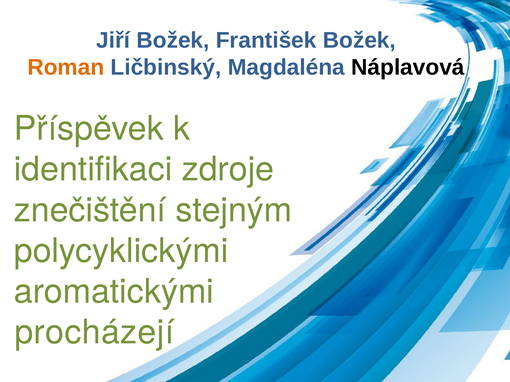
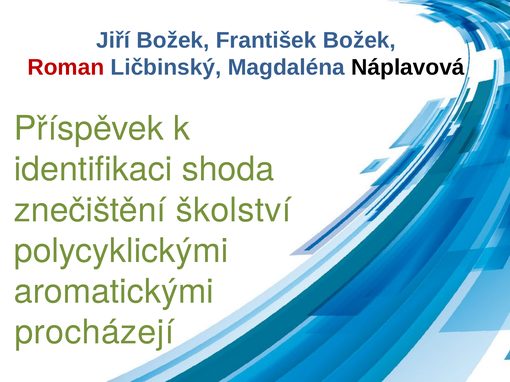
Roman colour: orange -> red
zdroje: zdroje -> shoda
stejným: stejným -> školství
